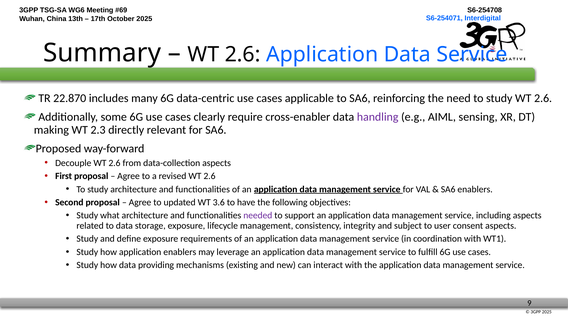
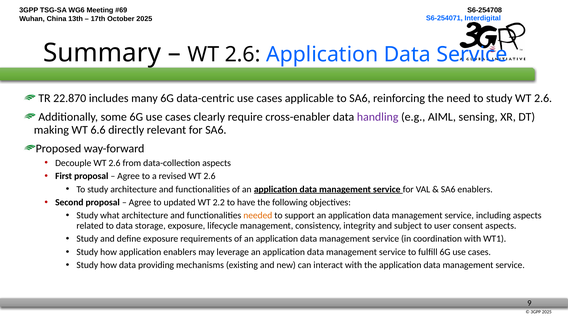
2.3: 2.3 -> 6.6
3.6: 3.6 -> 2.2
needed colour: purple -> orange
